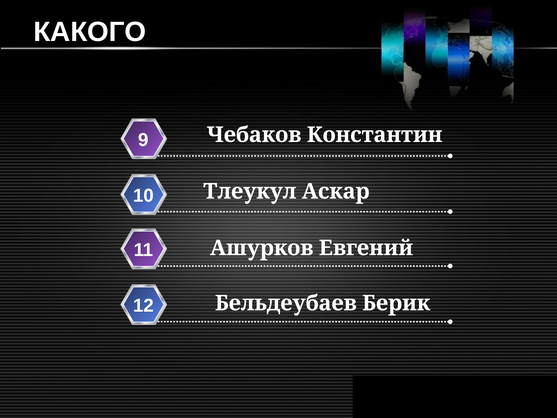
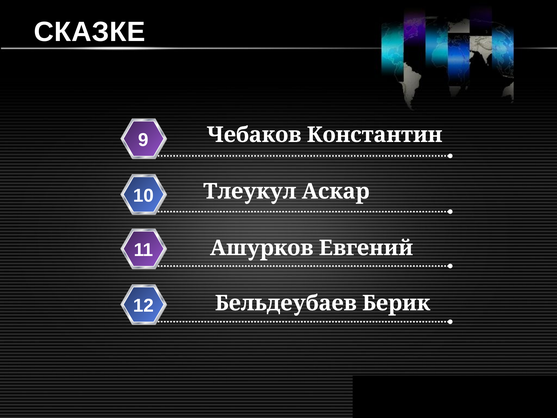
КАКОГО: КАКОГО -> СКАЗКЕ
